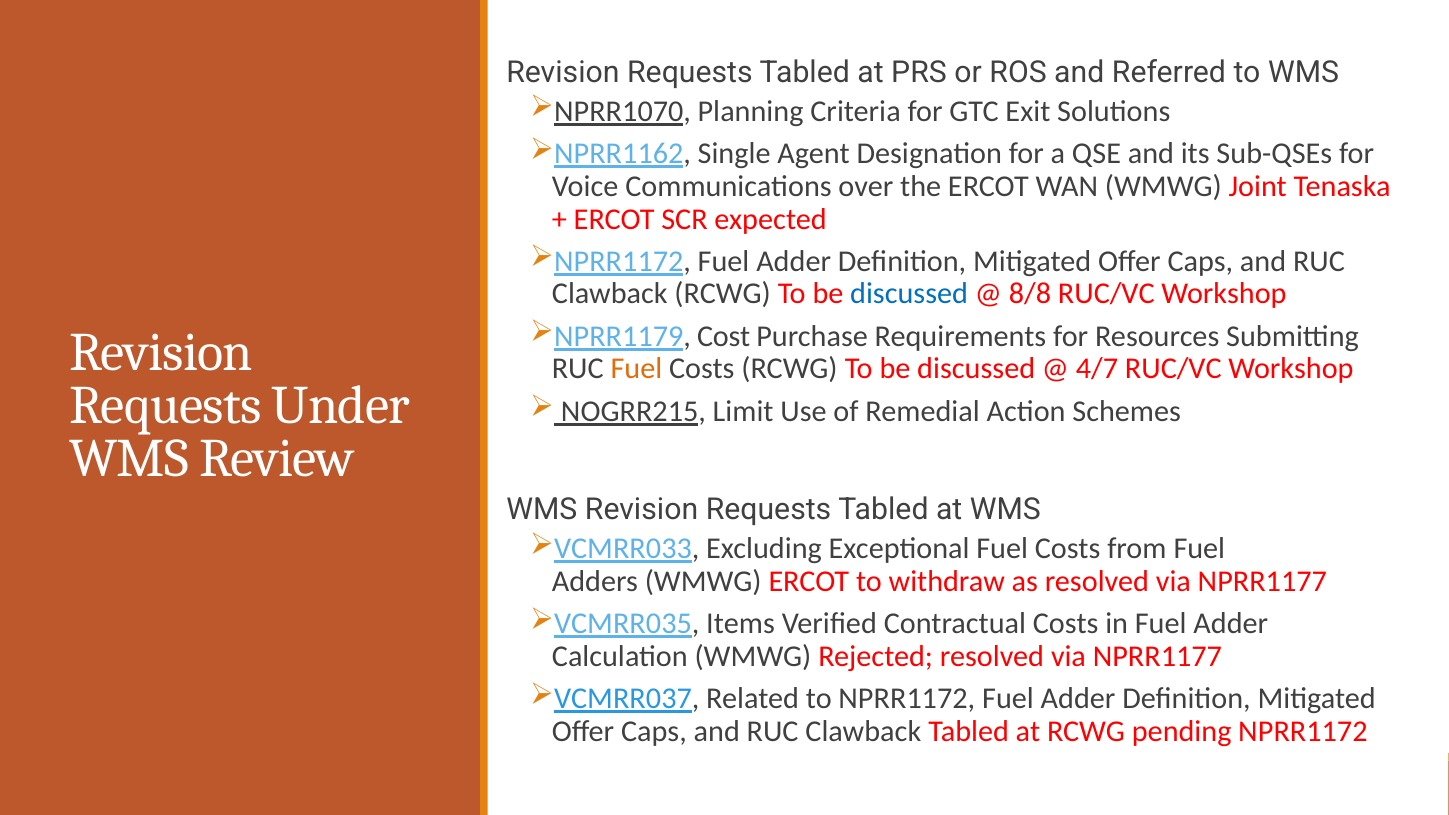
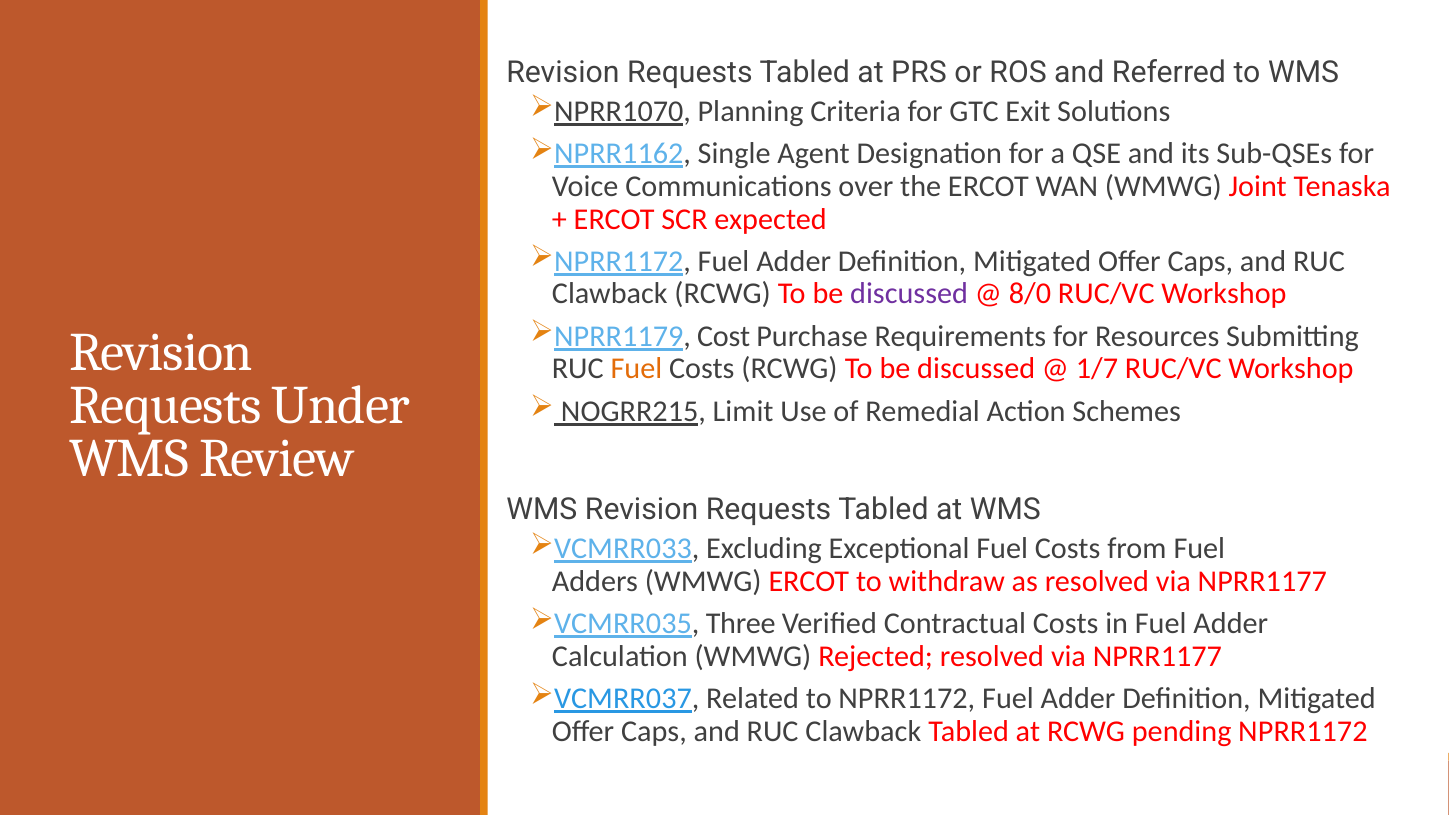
discussed at (909, 294) colour: blue -> purple
8/8: 8/8 -> 8/0
4/7: 4/7 -> 1/7
Items: Items -> Three
